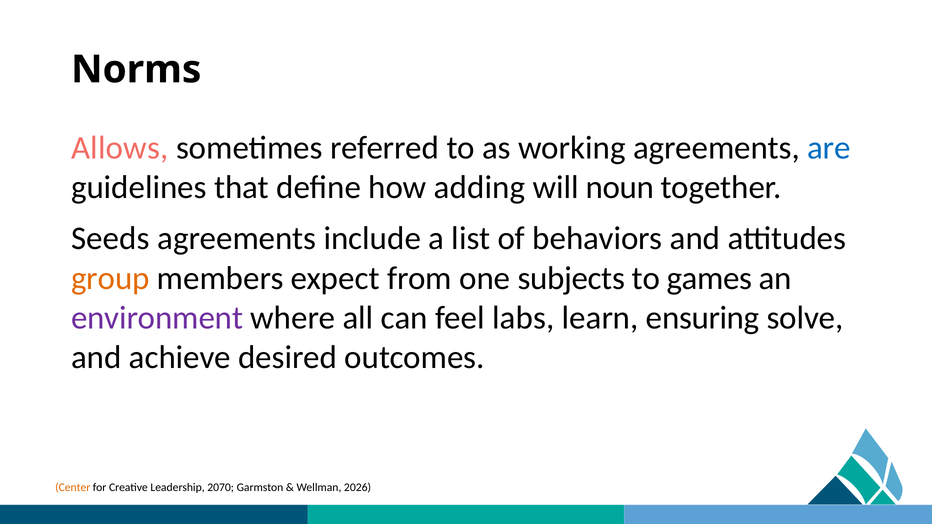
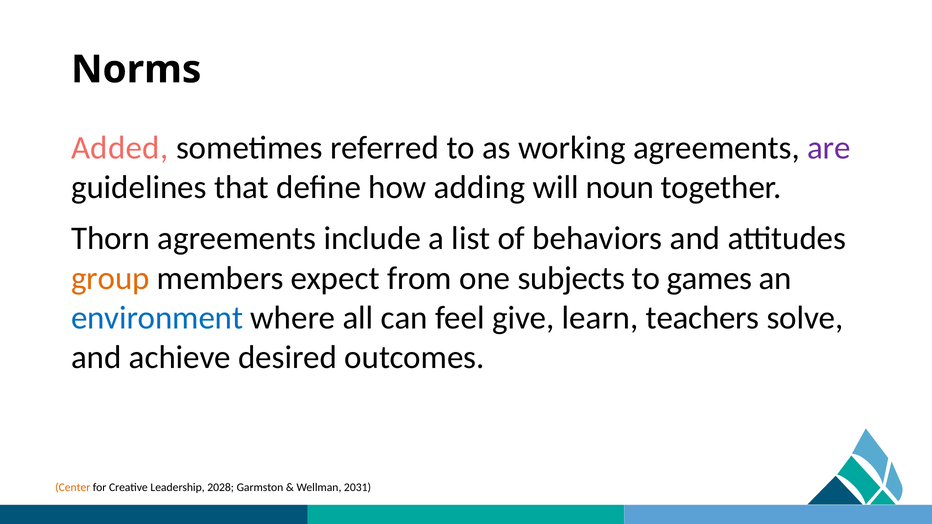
Allows: Allows -> Added
are colour: blue -> purple
Seeds: Seeds -> Thorn
environment colour: purple -> blue
labs: labs -> give
ensuring: ensuring -> teachers
2070: 2070 -> 2028
2026: 2026 -> 2031
